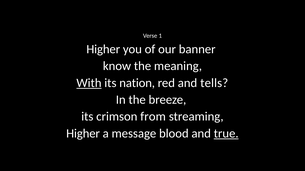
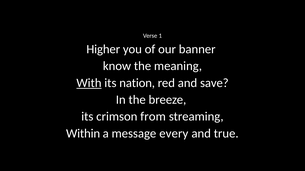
tells: tells -> save
Higher at (83, 134): Higher -> Within
blood: blood -> every
true underline: present -> none
